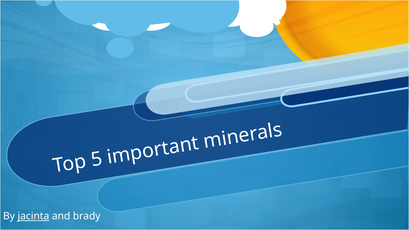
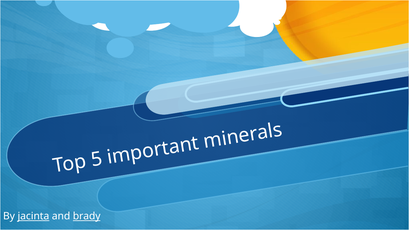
brady underline: none -> present
